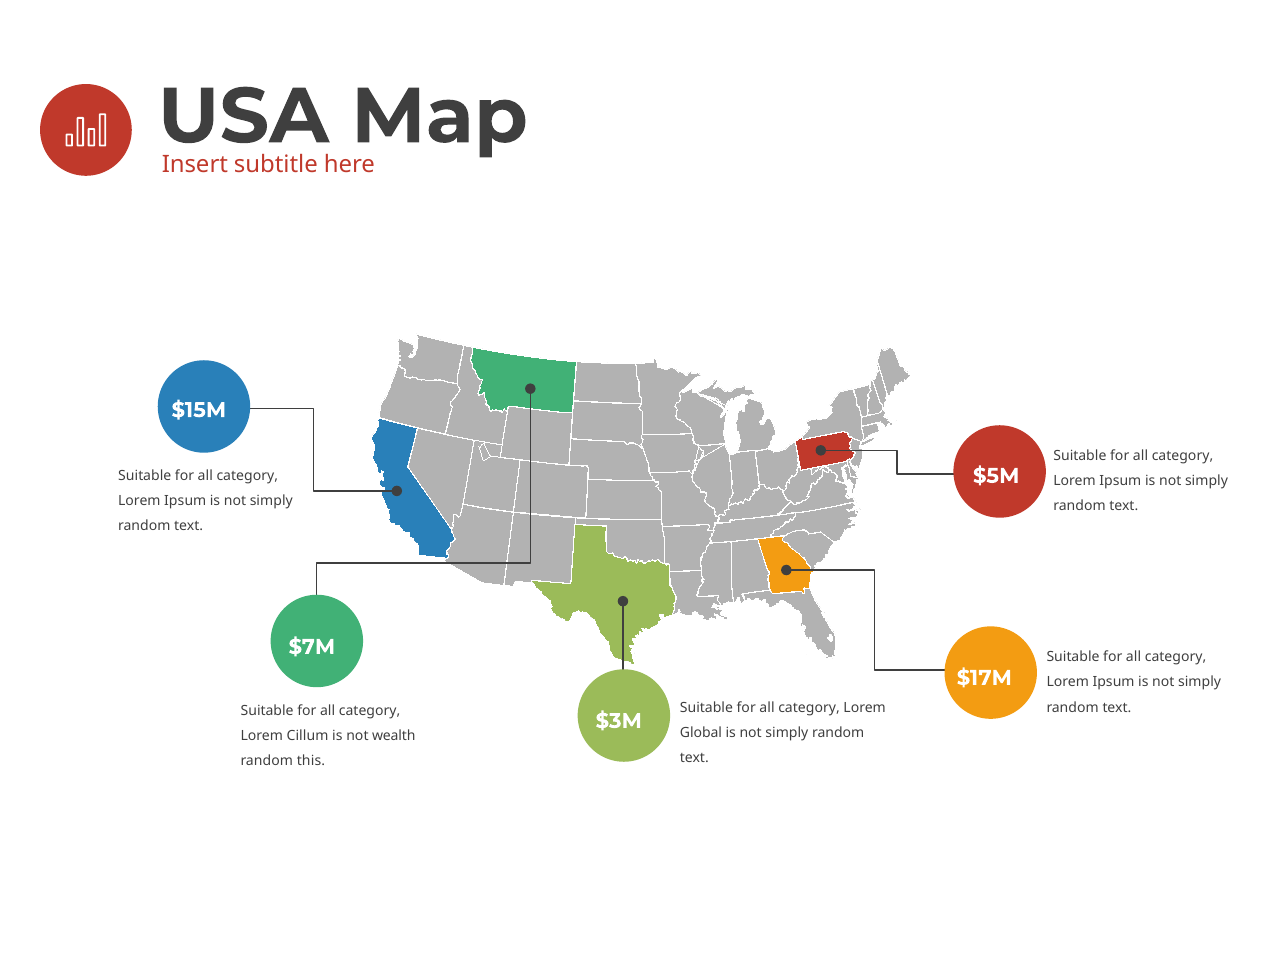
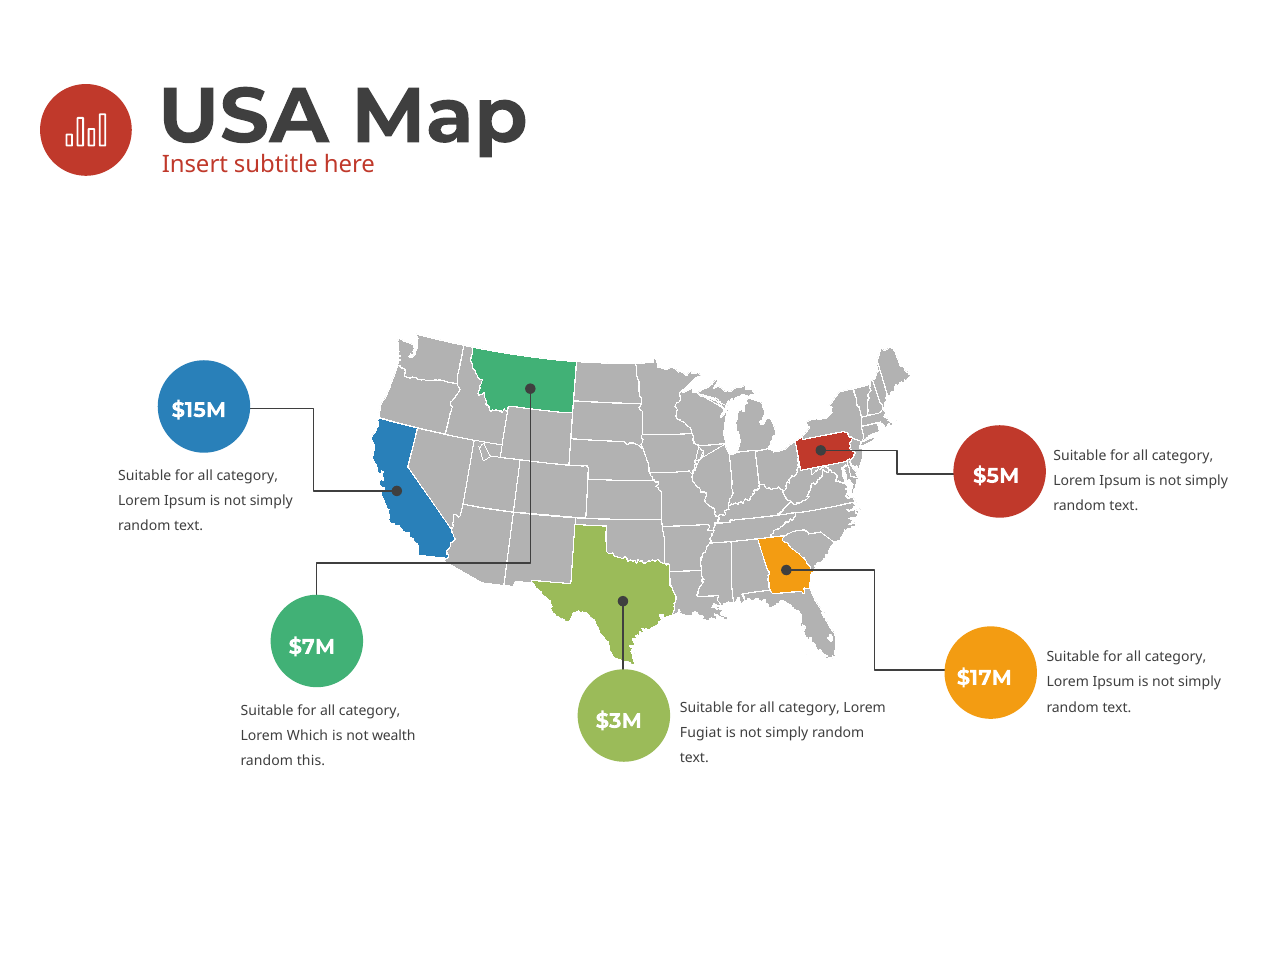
Global: Global -> Fugiat
Cillum: Cillum -> Which
